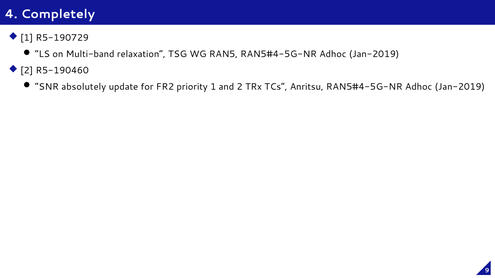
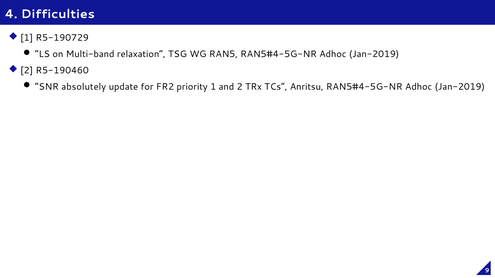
Completely: Completely -> Difficulties
